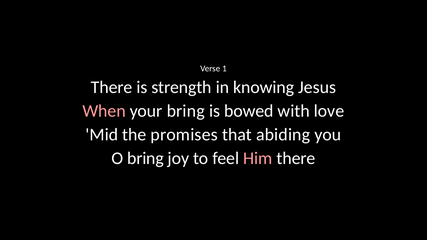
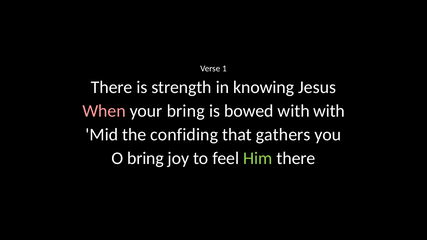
with love: love -> with
promises: promises -> confiding
abiding: abiding -> gathers
Him colour: pink -> light green
